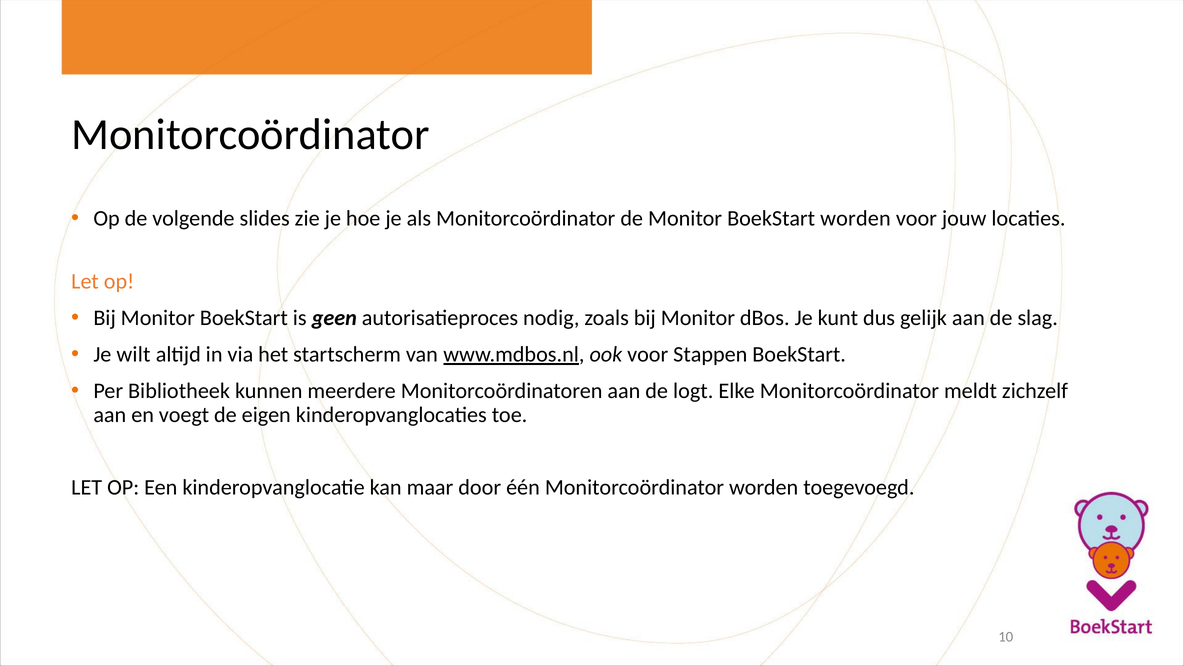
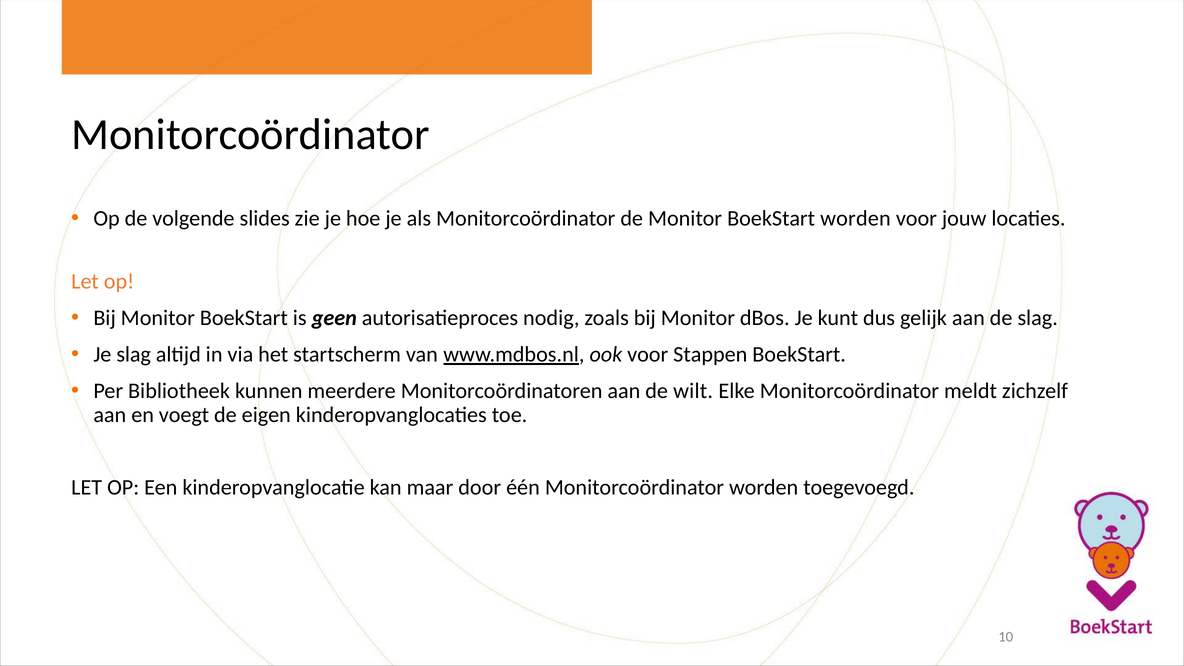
Je wilt: wilt -> slag
logt: logt -> wilt
